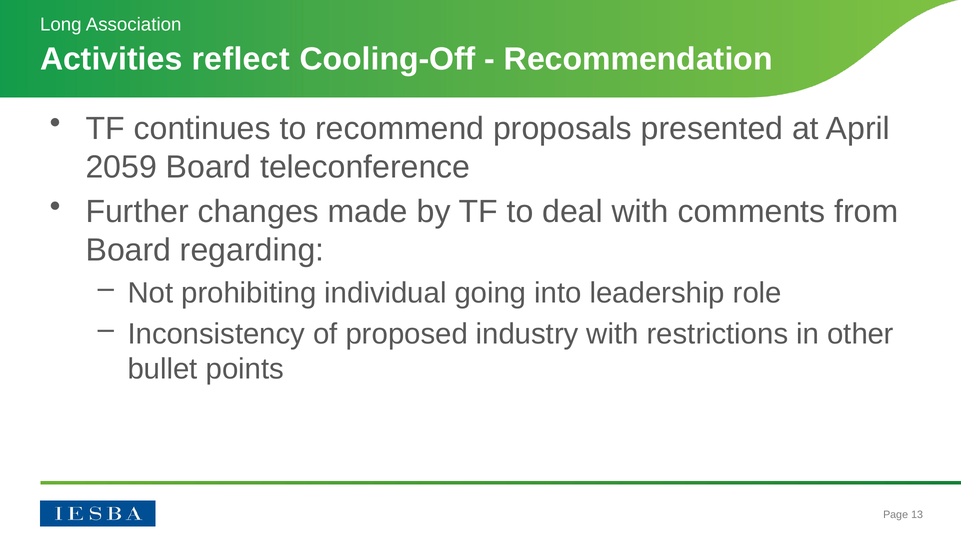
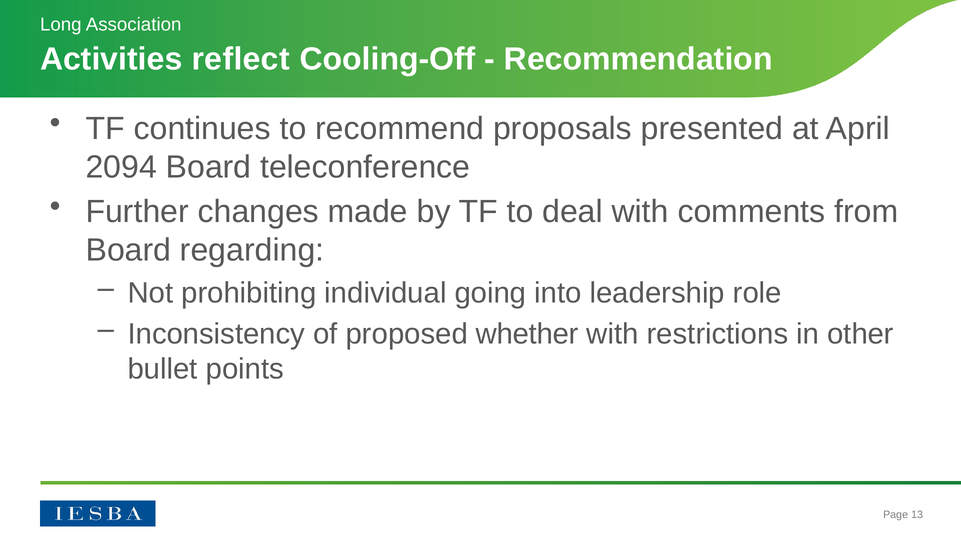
2059: 2059 -> 2094
industry: industry -> whether
